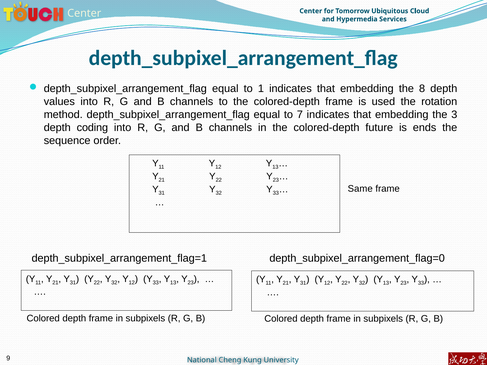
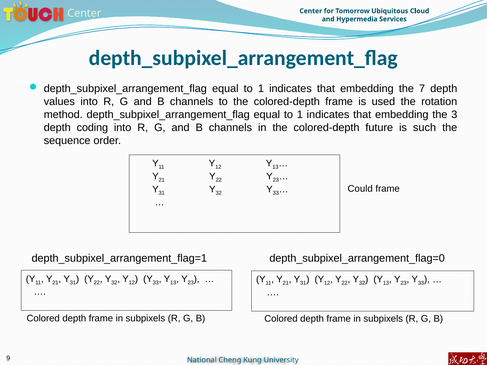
8: 8 -> 7
7 at (300, 115): 7 -> 1
ends: ends -> such
Same: Same -> Could
